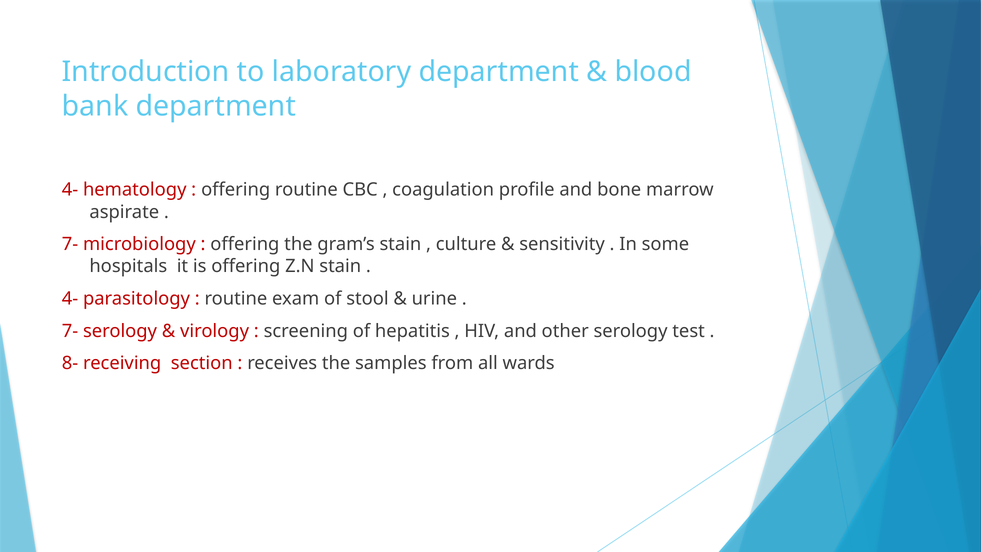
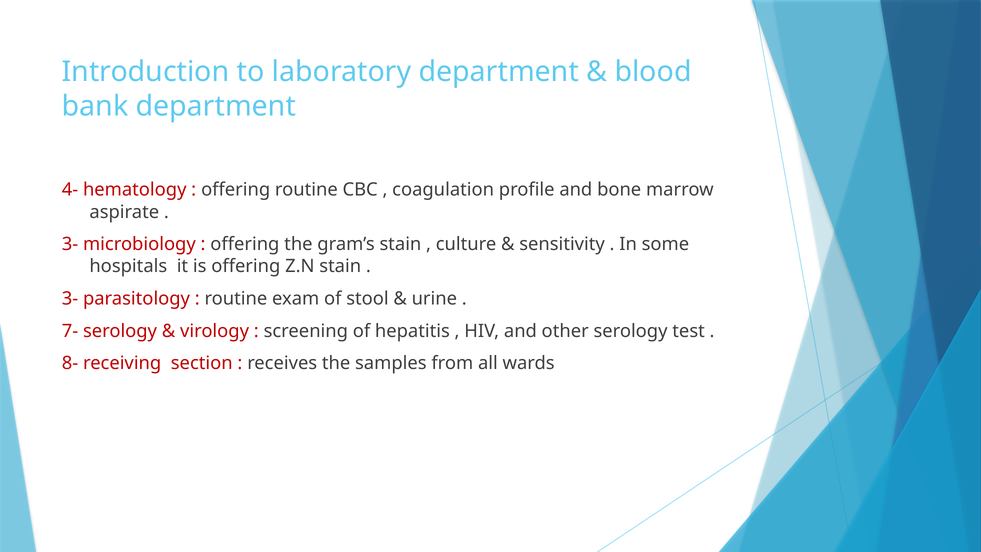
7- at (70, 244): 7- -> 3-
4- at (70, 299): 4- -> 3-
